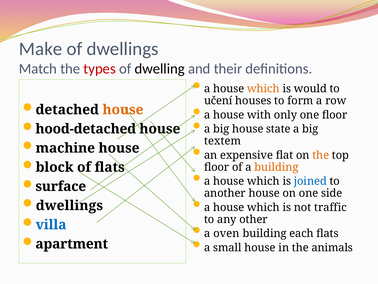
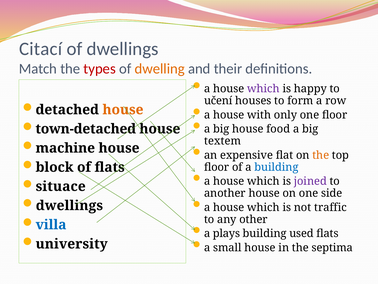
Make: Make -> Citací
dwelling colour: black -> orange
which at (263, 89) colour: orange -> purple
would: would -> happy
hood-detached: hood-detached -> town-detached
state: state -> food
building at (276, 167) colour: orange -> blue
joined colour: blue -> purple
surface: surface -> situace
oven: oven -> plays
each: each -> used
apartment: apartment -> university
animals: animals -> septima
